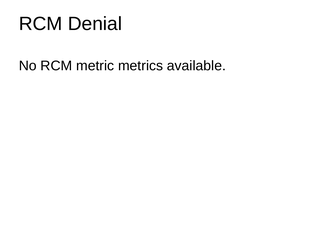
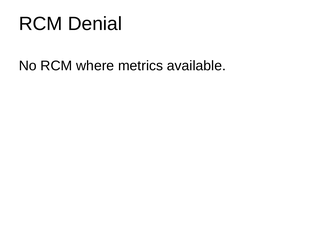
metric: metric -> where
